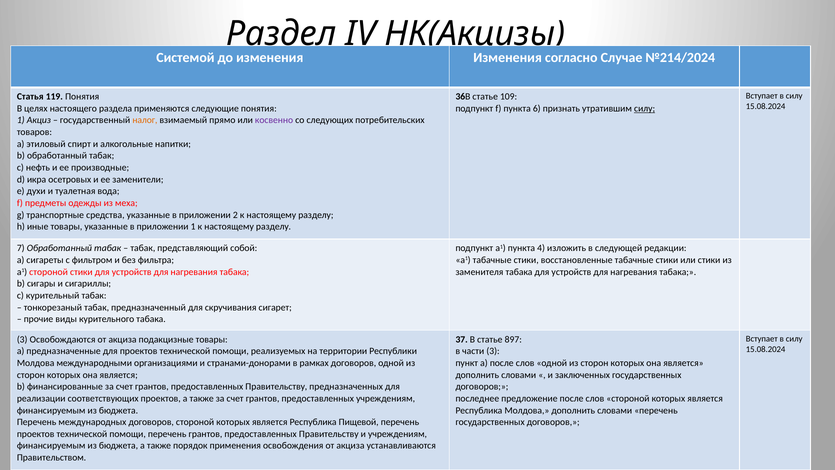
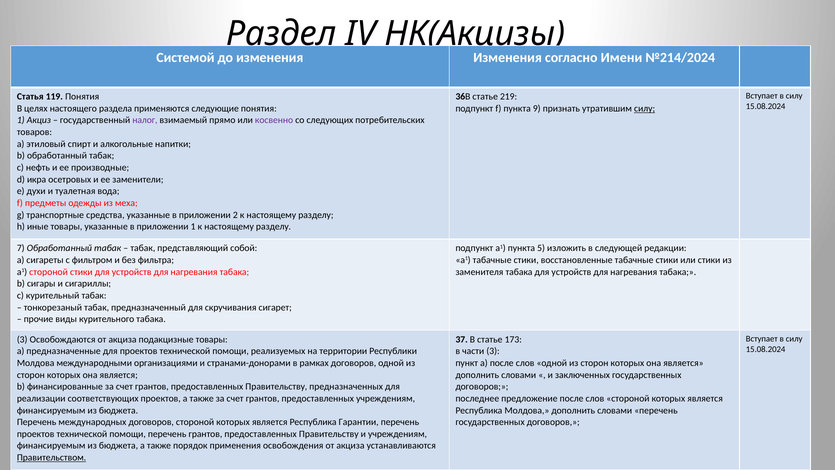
Случае: Случае -> Имени
109: 109 -> 219
6: 6 -> 9
налог colour: orange -> purple
4: 4 -> 5
897: 897 -> 173
Пищевой: Пищевой -> Гарантии
Правительством underline: none -> present
